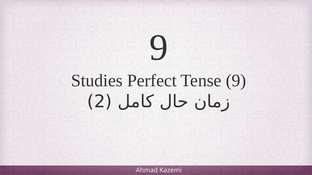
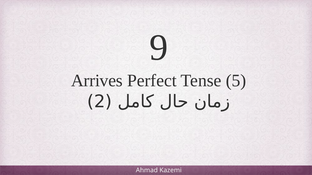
Studies: Studies -> Arrives
Tense 9: 9 -> 5
